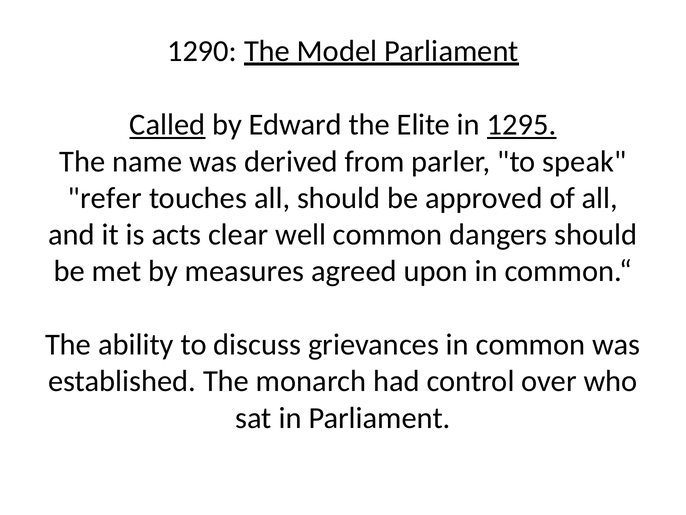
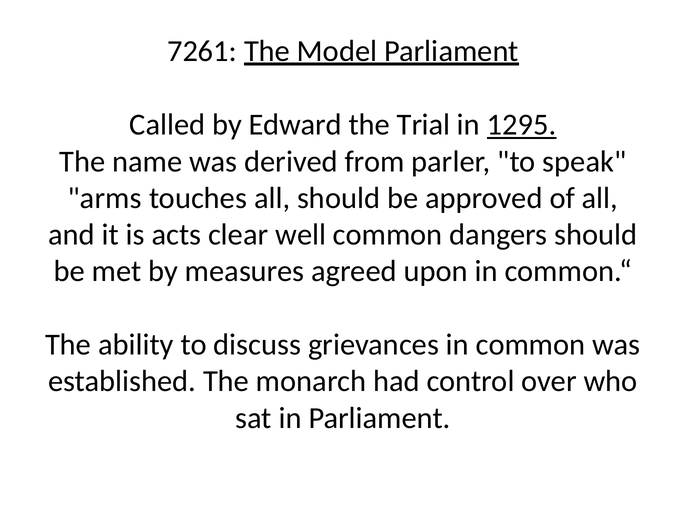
1290: 1290 -> 7261
Called underline: present -> none
Elite: Elite -> Trial
refer: refer -> arms
